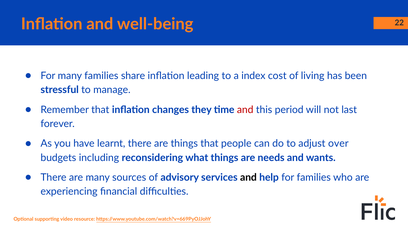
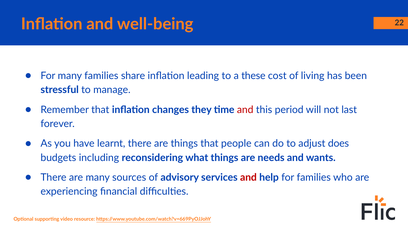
index: index -> these
over: over -> does
and at (248, 177) colour: black -> red
